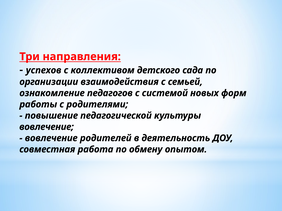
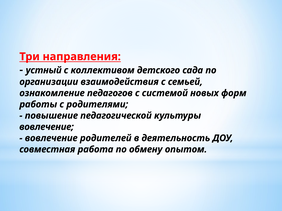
успехов: успехов -> устный
